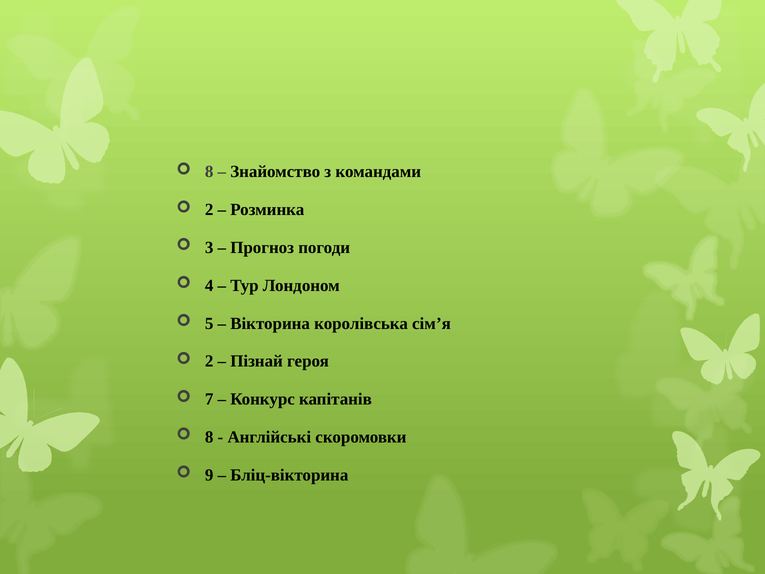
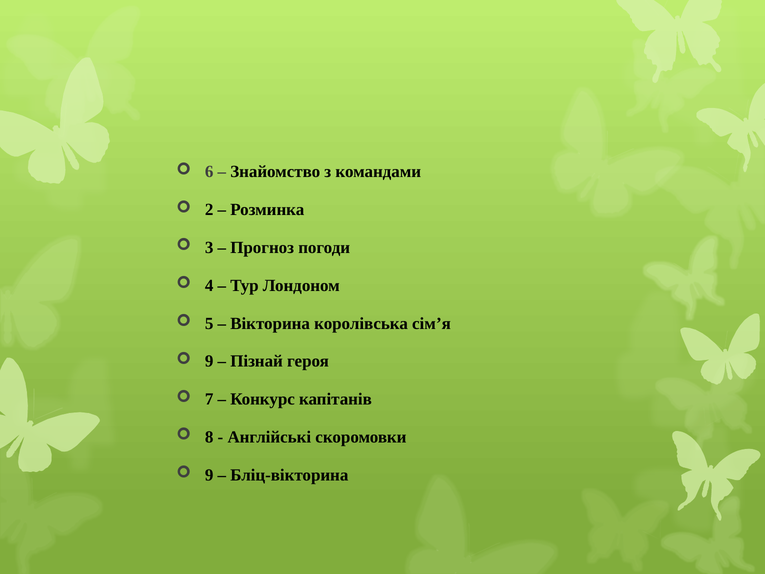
8 at (209, 172): 8 -> 6
2 at (209, 361): 2 -> 9
